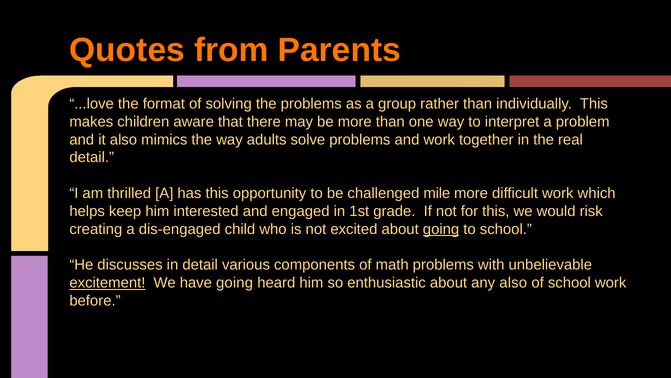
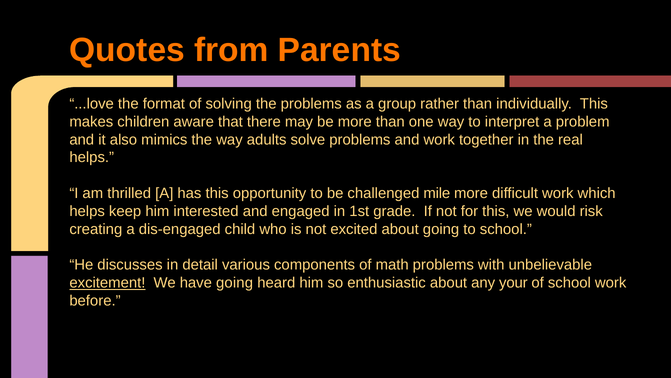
detail at (92, 157): detail -> helps
going at (441, 229) underline: present -> none
any also: also -> your
